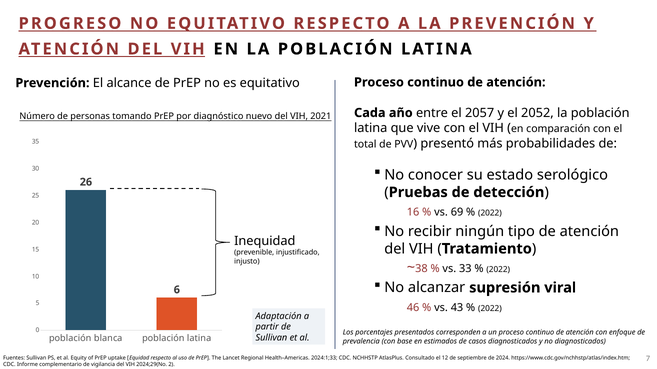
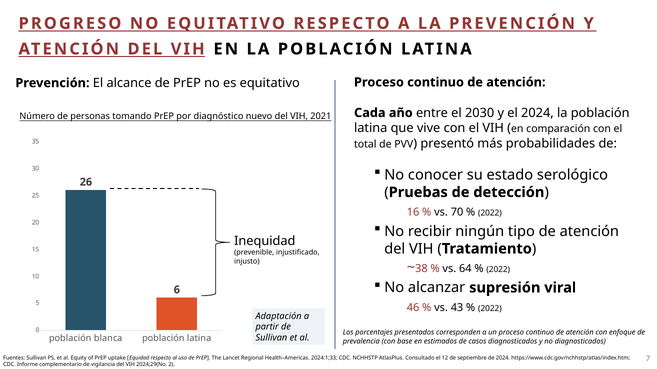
2057: 2057 -> 2030
el 2052: 2052 -> 2024
69: 69 -> 70
33: 33 -> 64
